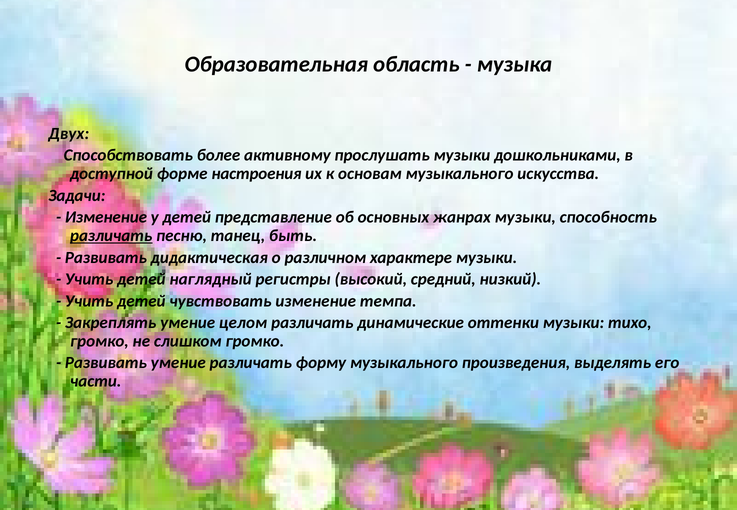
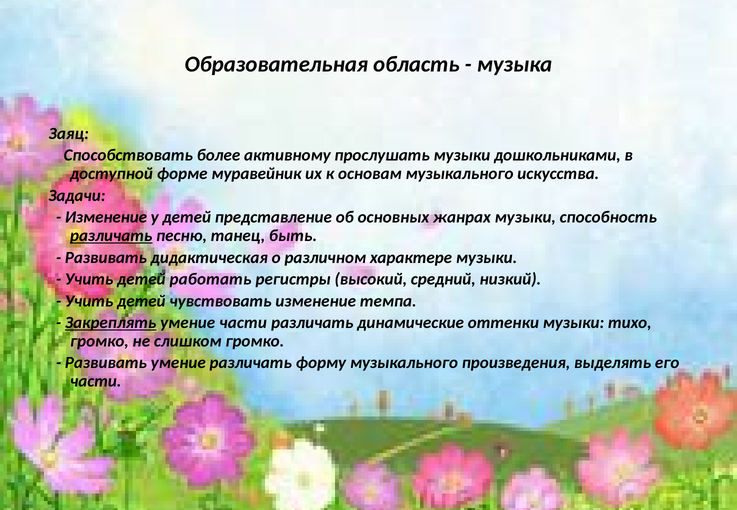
Двух: Двух -> Заяц
настроения: настроения -> муравейник
наглядный: наглядный -> работать
Закреплять underline: none -> present
умение целом: целом -> части
